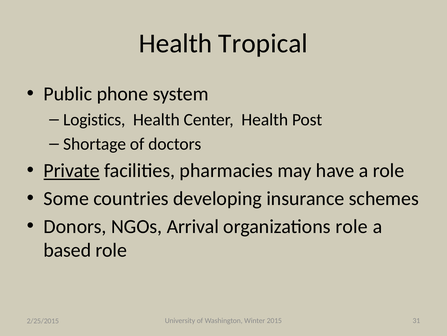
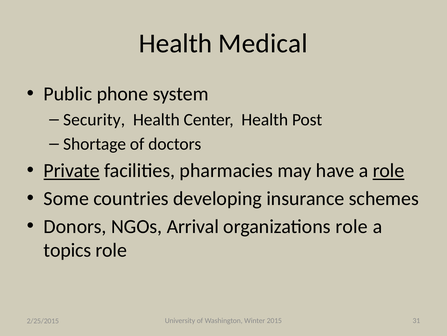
Tropical: Tropical -> Medical
Logistics: Logistics -> Security
role at (389, 170) underline: none -> present
based: based -> topics
